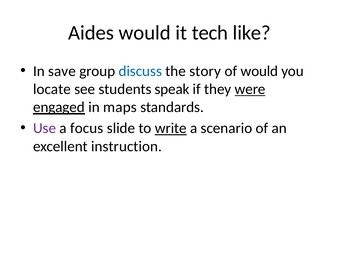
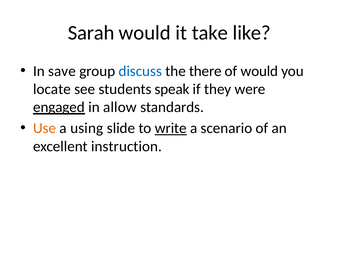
Aides: Aides -> Sarah
tech: tech -> take
story: story -> there
were underline: present -> none
maps: maps -> allow
Use colour: purple -> orange
focus: focus -> using
